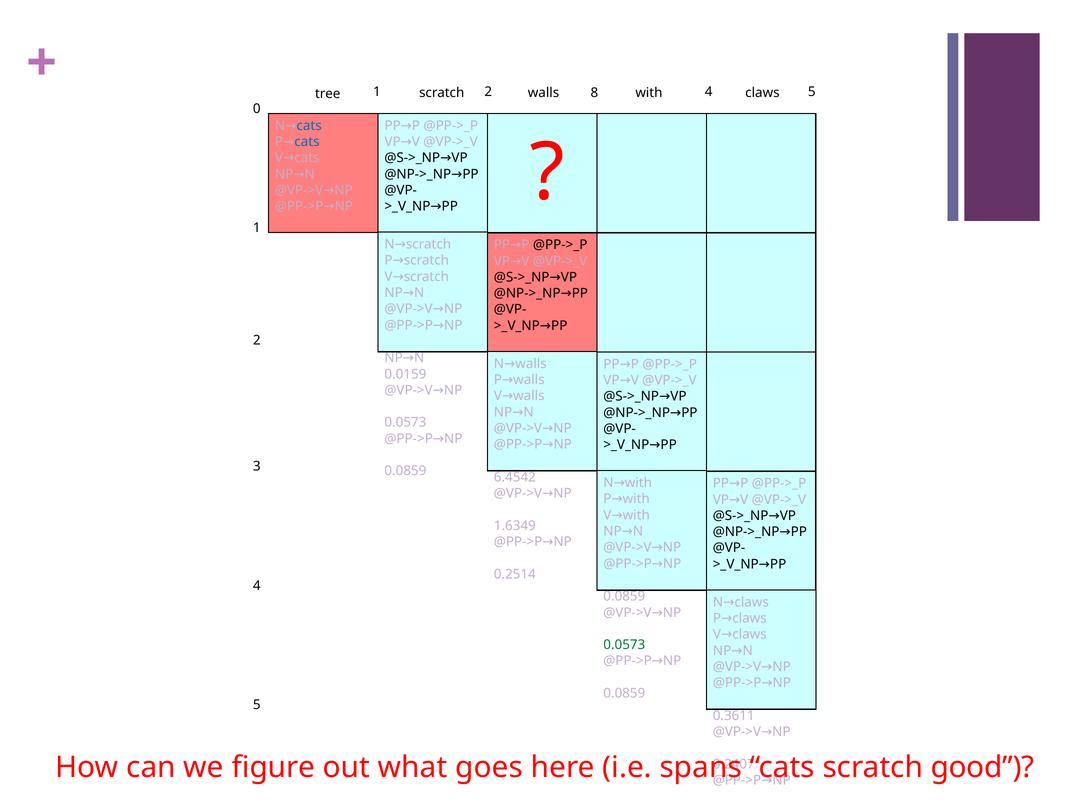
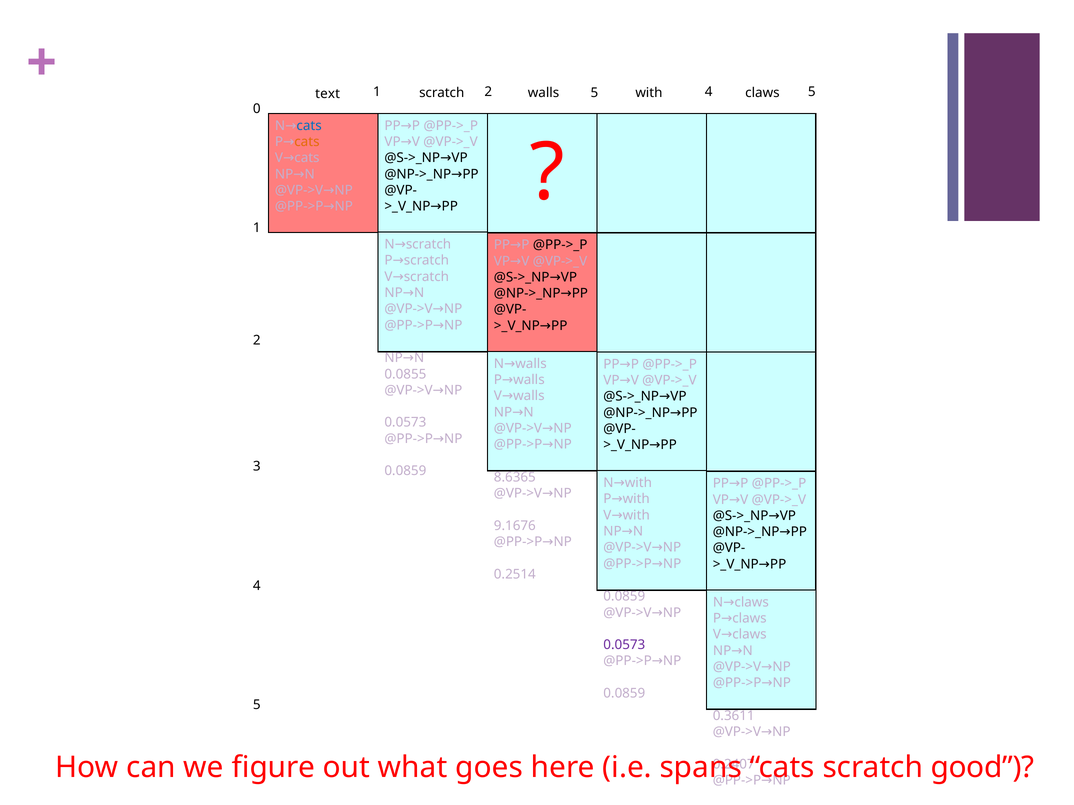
2 8: 8 -> 5
tree: tree -> text
cats at (307, 142) colour: blue -> orange
0.0159: 0.0159 -> 0.0855
6.4542: 6.4542 -> 8.6365
1.6349: 1.6349 -> 9.1676
0.0573 at (624, 645) colour: green -> purple
